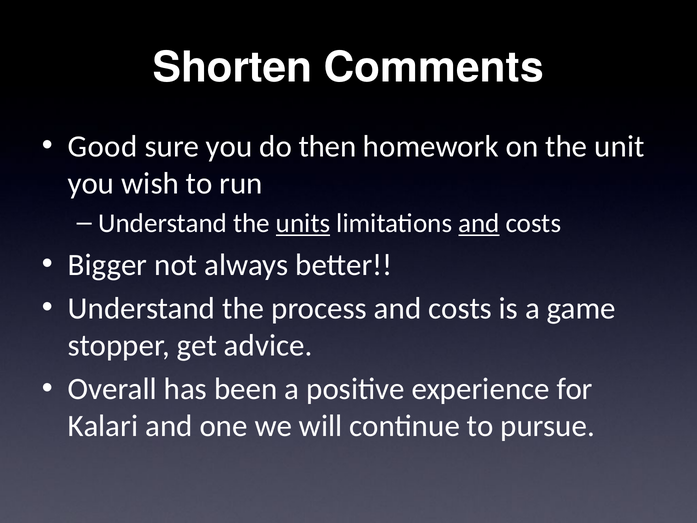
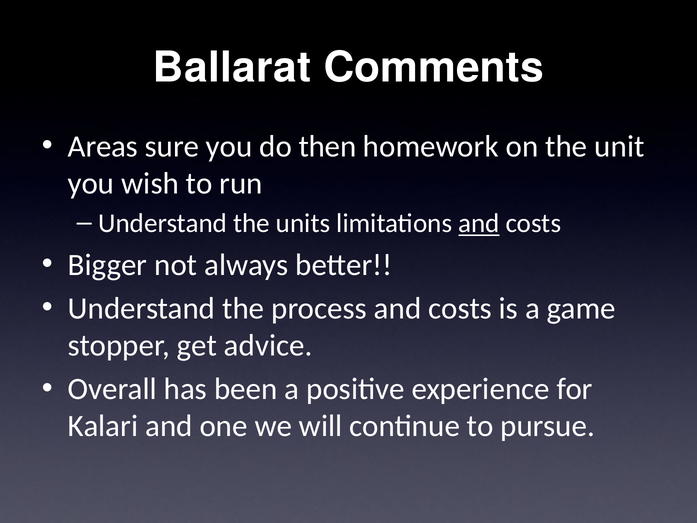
Shorten: Shorten -> Ballarat
Good: Good -> Areas
units underline: present -> none
